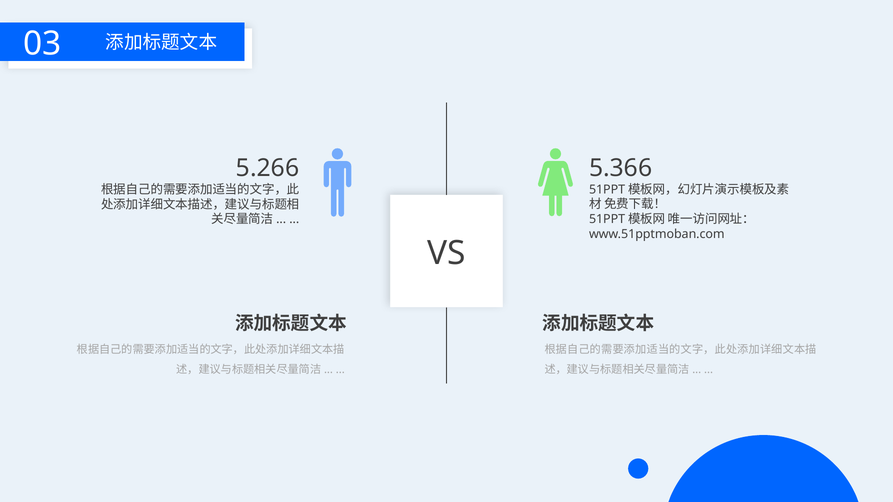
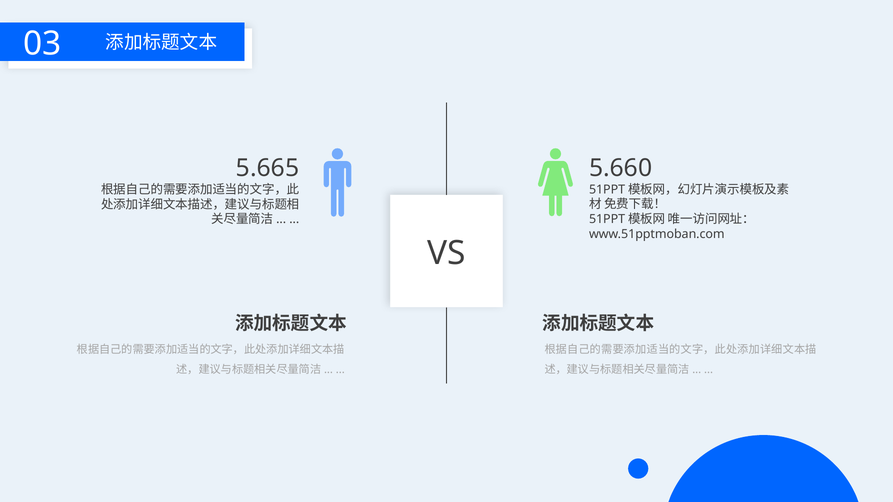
5.266: 5.266 -> 5.665
5.366: 5.366 -> 5.660
